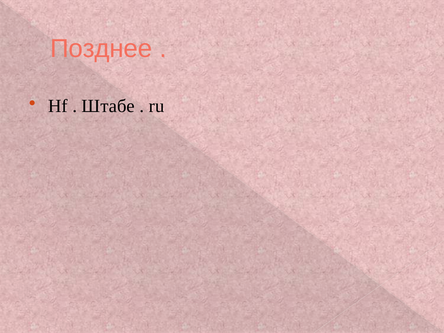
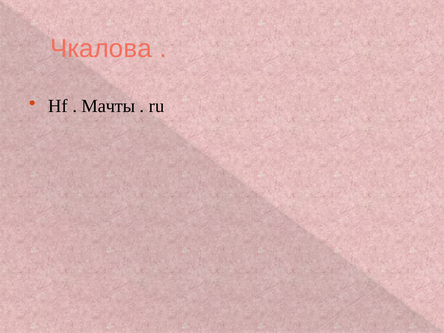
Позднее: Позднее -> Чкалова
Штабе: Штабе -> Мачты
